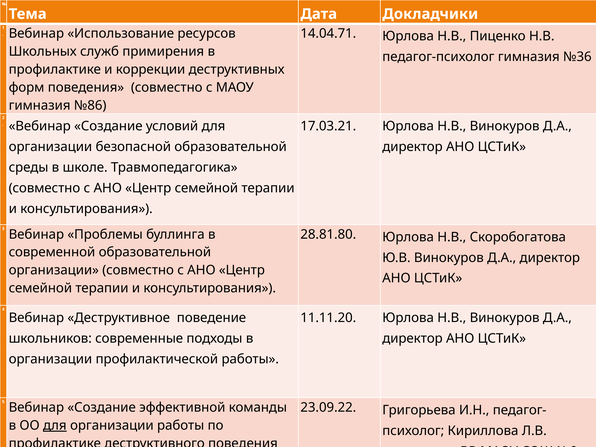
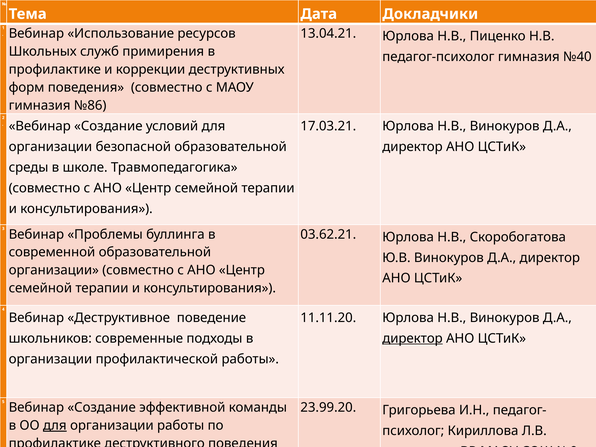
14.04.71: 14.04.71 -> 13.04.21
№36: №36 -> №40
28.81.80: 28.81.80 -> 03.62.21
директор at (413, 338) underline: none -> present
23.09.22: 23.09.22 -> 23.99.20
